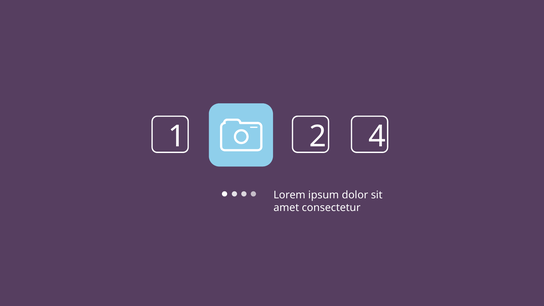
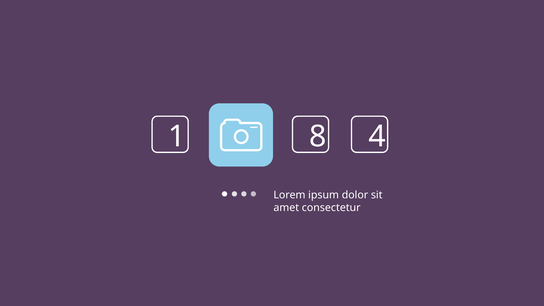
2: 2 -> 8
